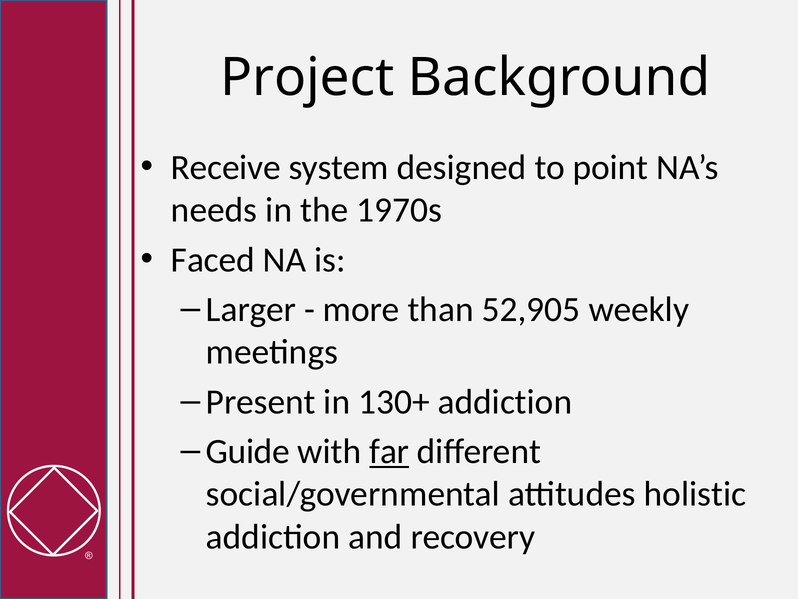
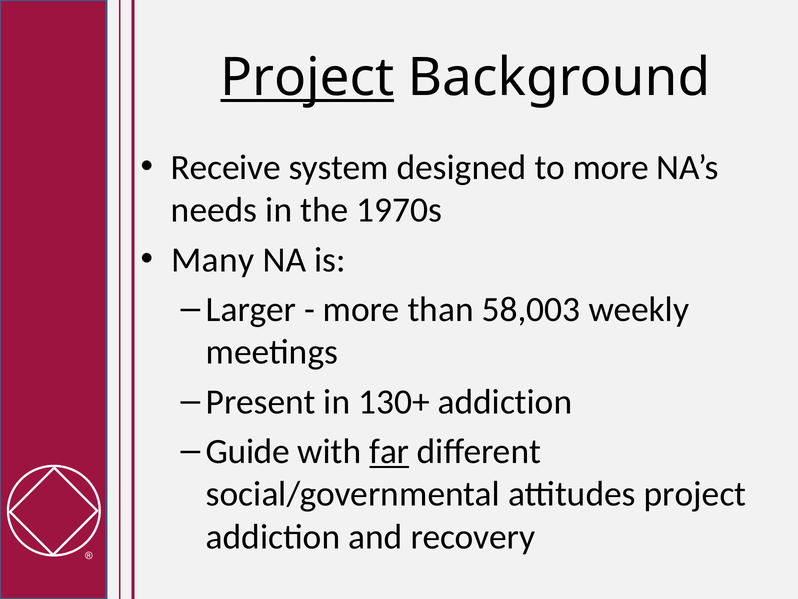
Project at (307, 78) underline: none -> present
to point: point -> more
Faced: Faced -> Many
52,905: 52,905 -> 58,003
attitudes holistic: holistic -> project
